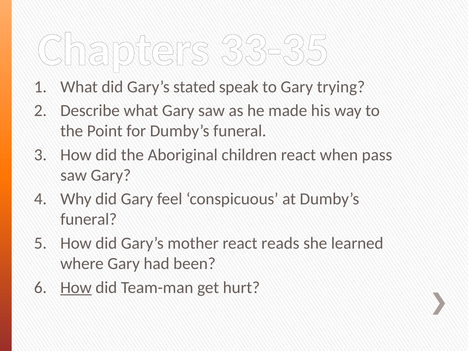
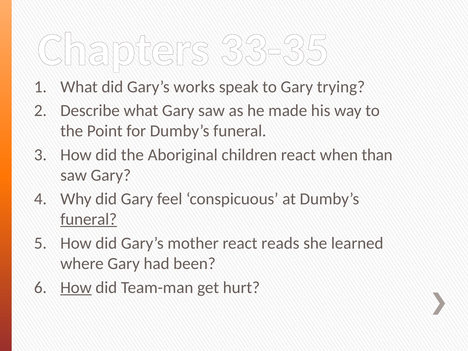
stated: stated -> works
pass: pass -> than
funeral at (89, 219) underline: none -> present
